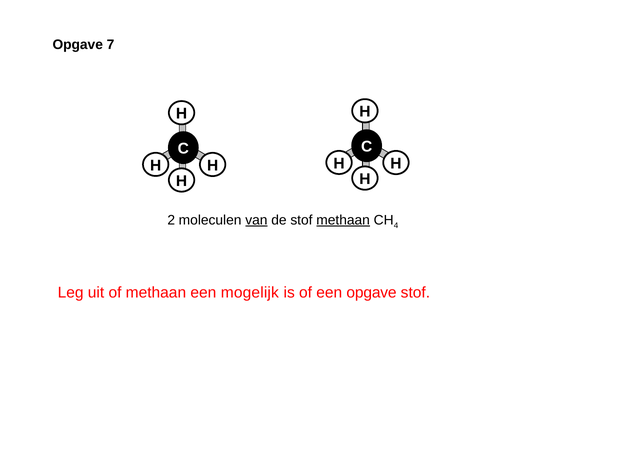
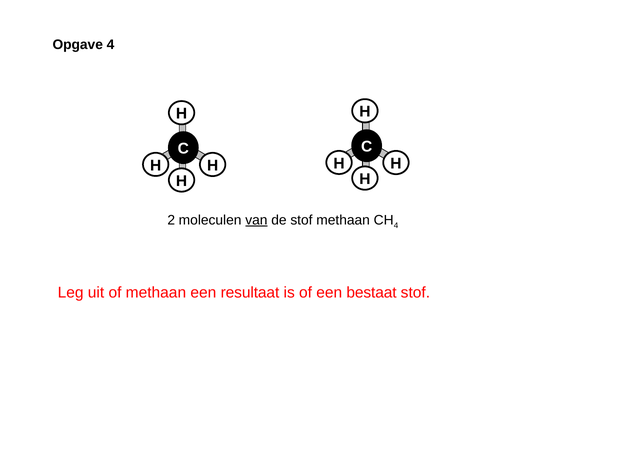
Opgave 7: 7 -> 4
methaan at (343, 220) underline: present -> none
mogelijk: mogelijk -> resultaat
een opgave: opgave -> bestaat
